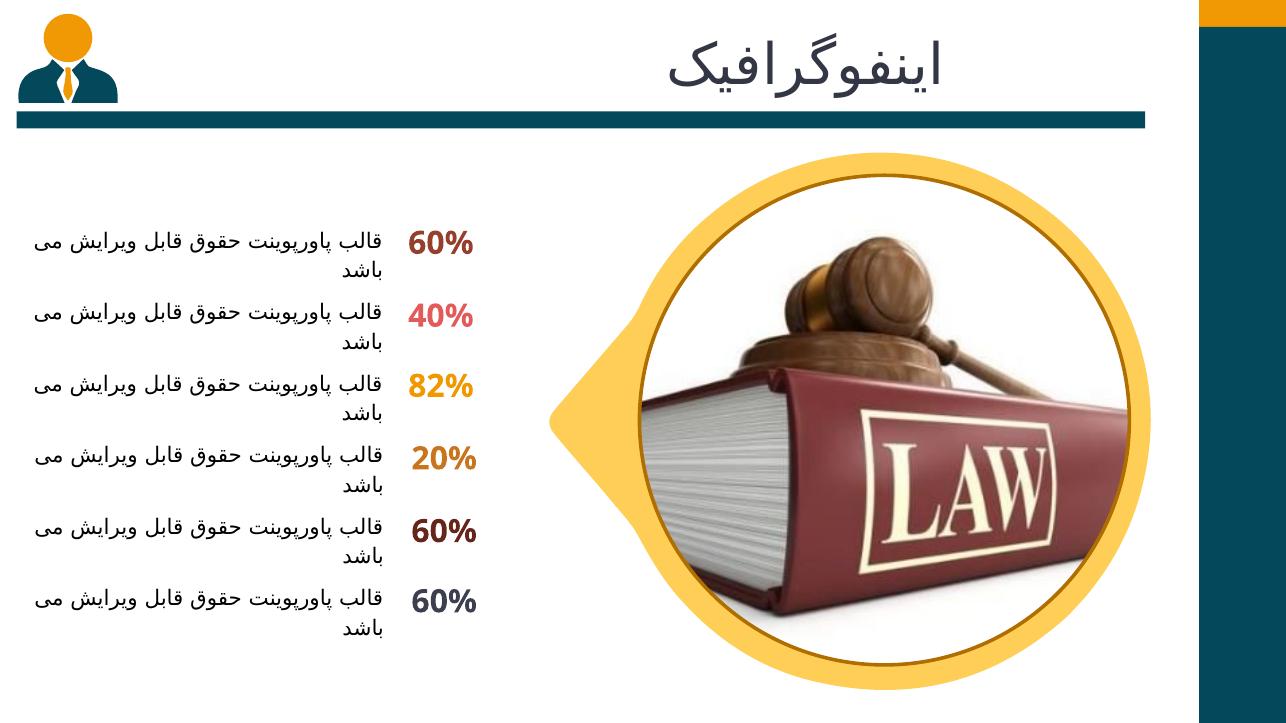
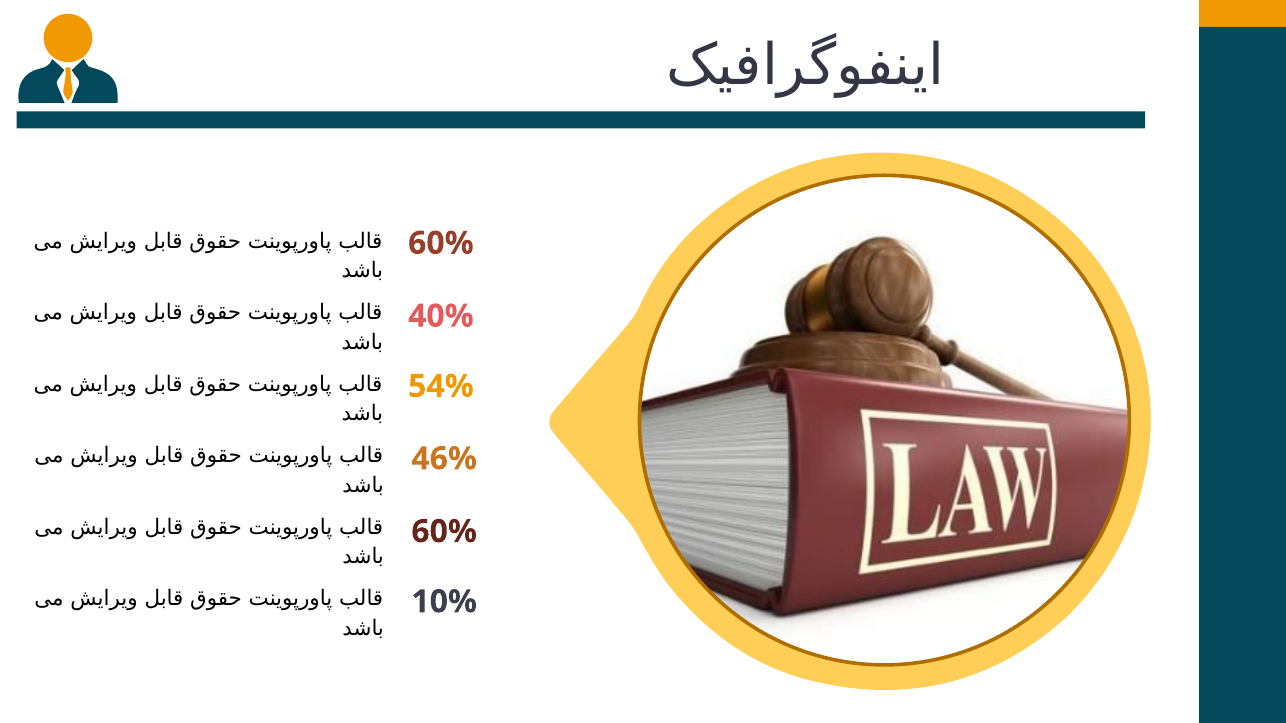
82%: 82% -> 54%
20%: 20% -> 46%
60% at (444, 602): 60% -> 10%
